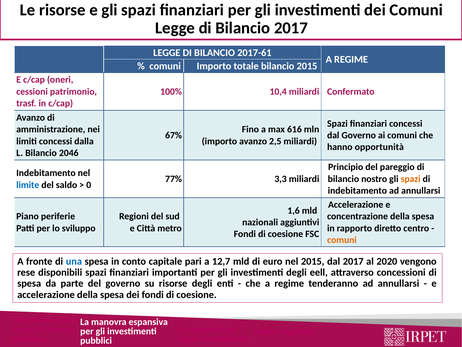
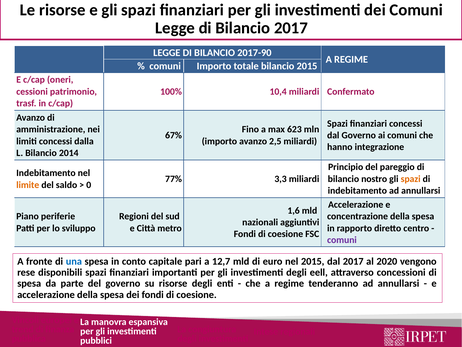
2017-61: 2017-61 -> 2017-90
616: 616 -> 623
opportunità: opportunità -> integrazione
2046: 2046 -> 2014
limite colour: blue -> orange
comuni at (342, 240) colour: orange -> purple
